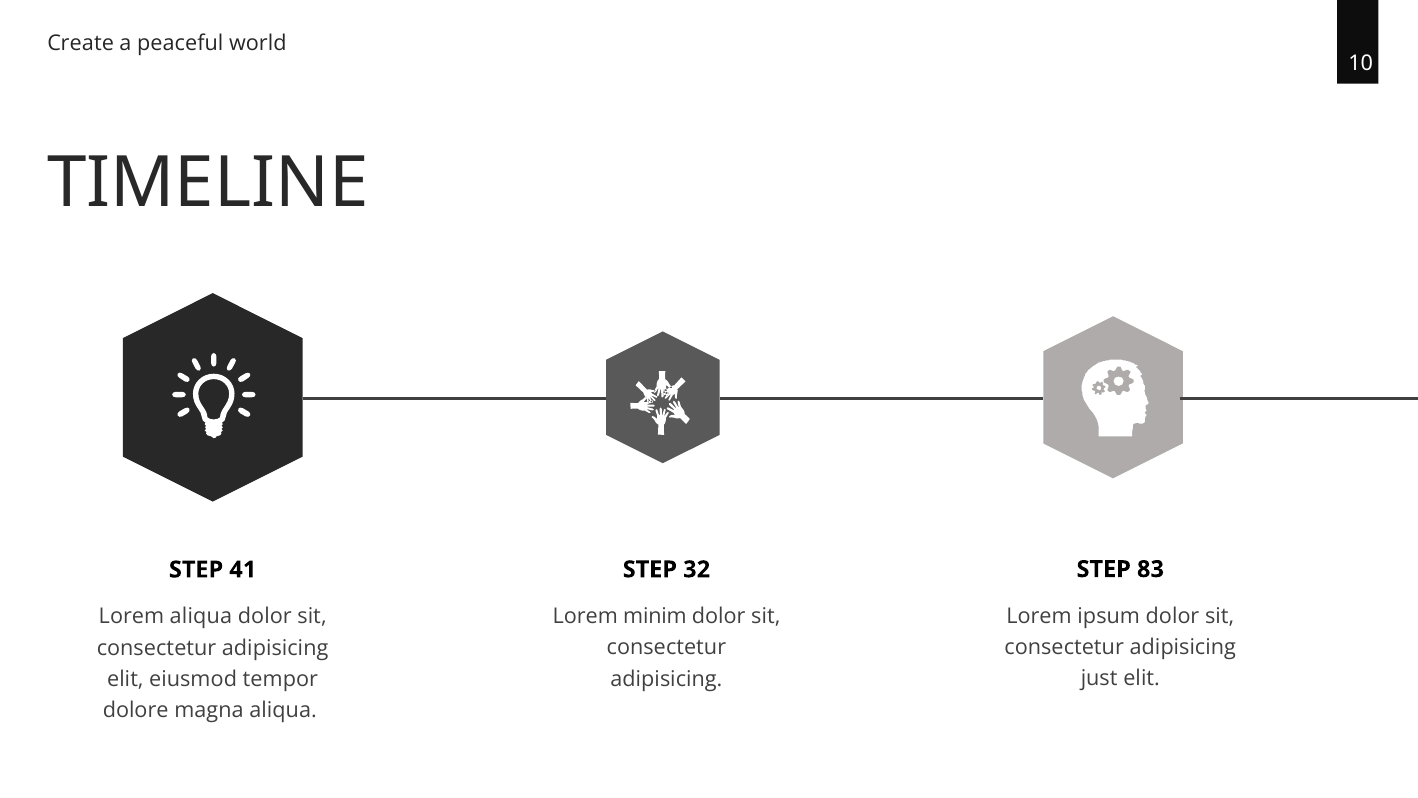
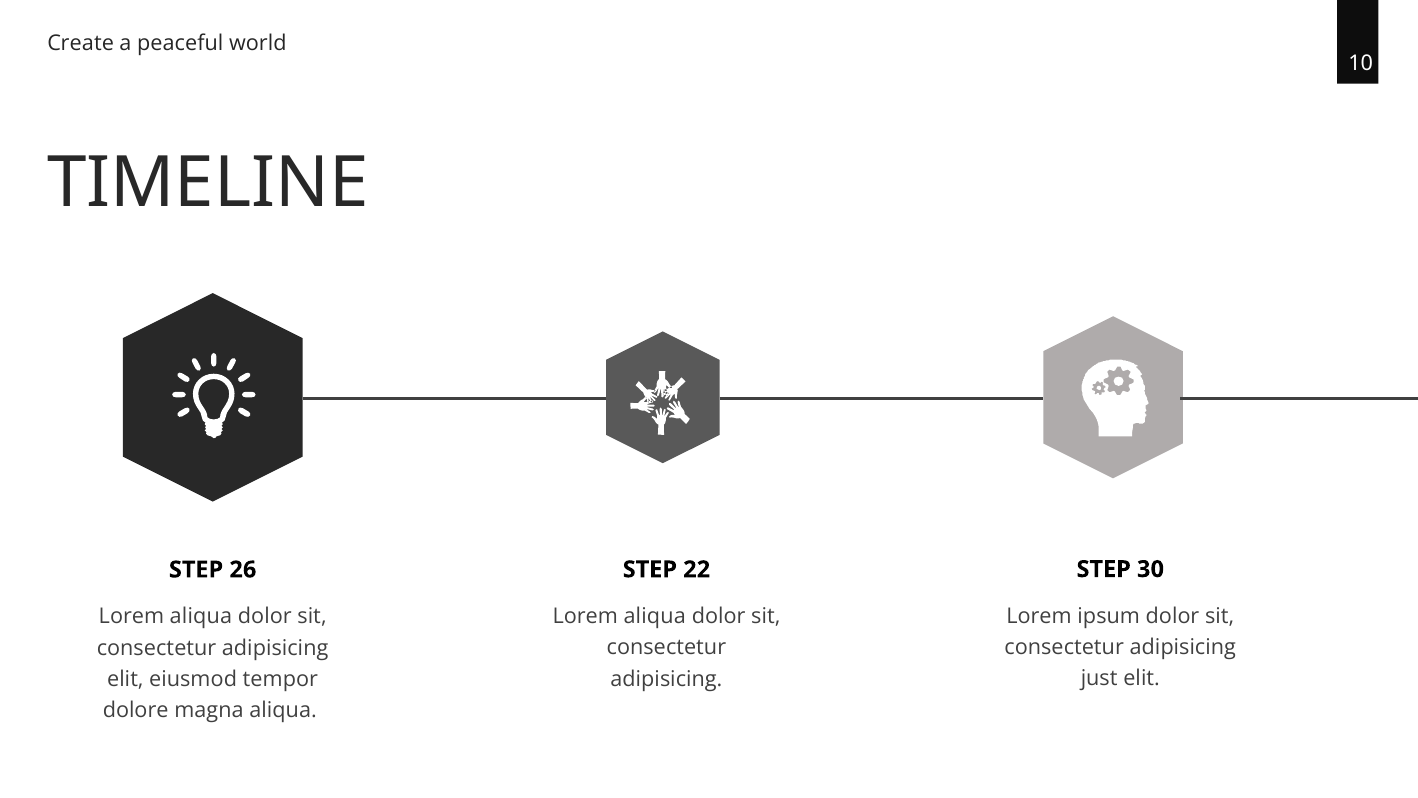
83: 83 -> 30
32: 32 -> 22
41: 41 -> 26
minim at (655, 616): minim -> aliqua
